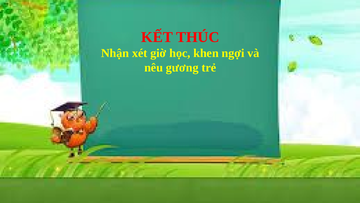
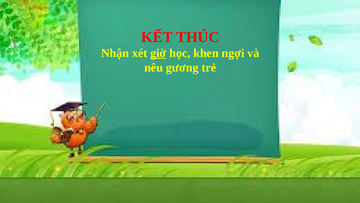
giờ underline: none -> present
